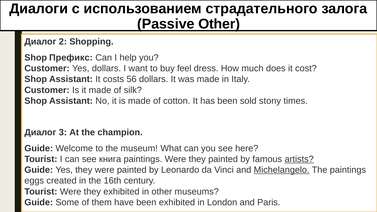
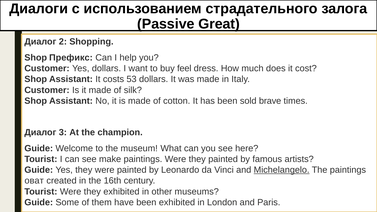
Passive Other: Other -> Great
56: 56 -> 53
stony: stony -> brave
книга: книга -> make
artists underline: present -> none
eggs: eggs -> оват
